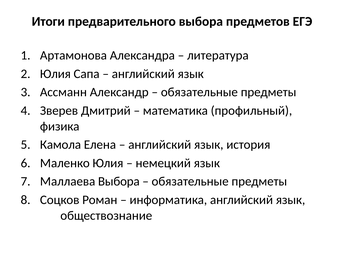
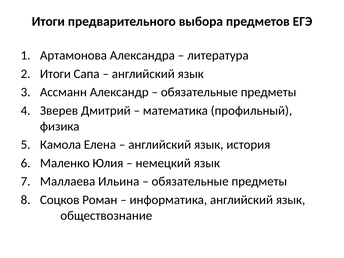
Юлия at (55, 74): Юлия -> Итоги
Маллаева Выбора: Выбора -> Ильина
